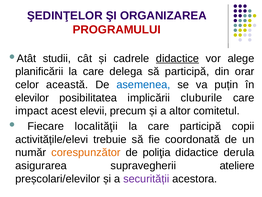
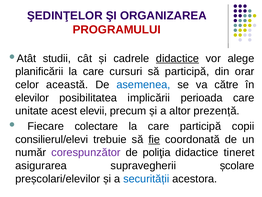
delega: delega -> cursuri
puțin: puțin -> către
cluburile: cluburile -> perioada
impact: impact -> unitate
comitetul: comitetul -> prezență
localităţii: localităţii -> colectare
activitățile/elevi: activitățile/elevi -> consilierul/elevi
fie underline: none -> present
corespunzător colour: orange -> purple
derula: derula -> tineret
ateliere: ateliere -> școlare
securității colour: purple -> blue
